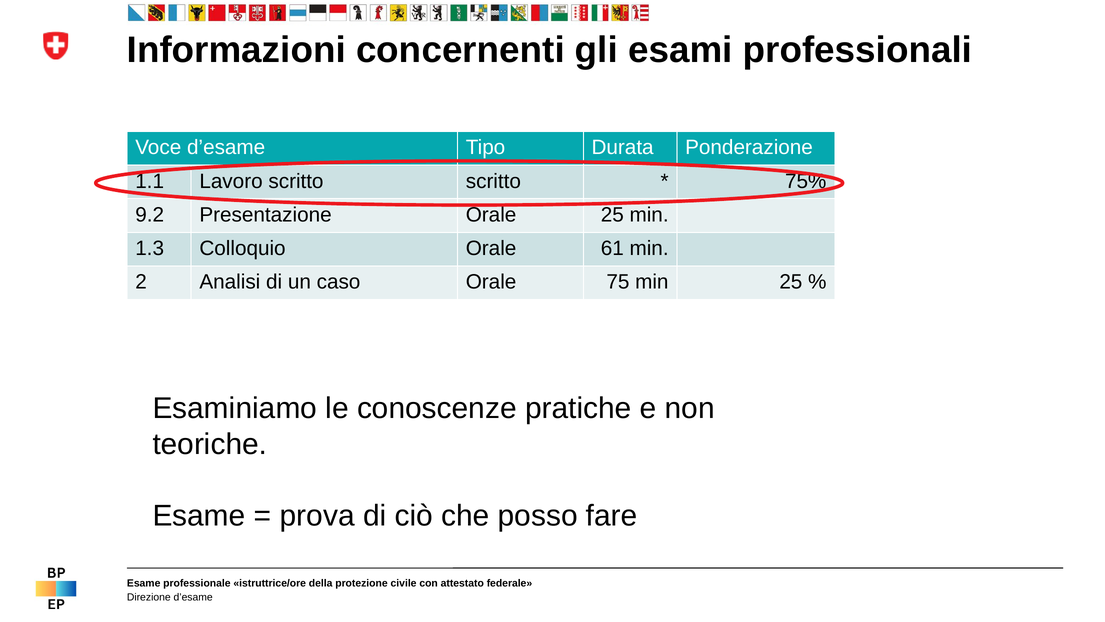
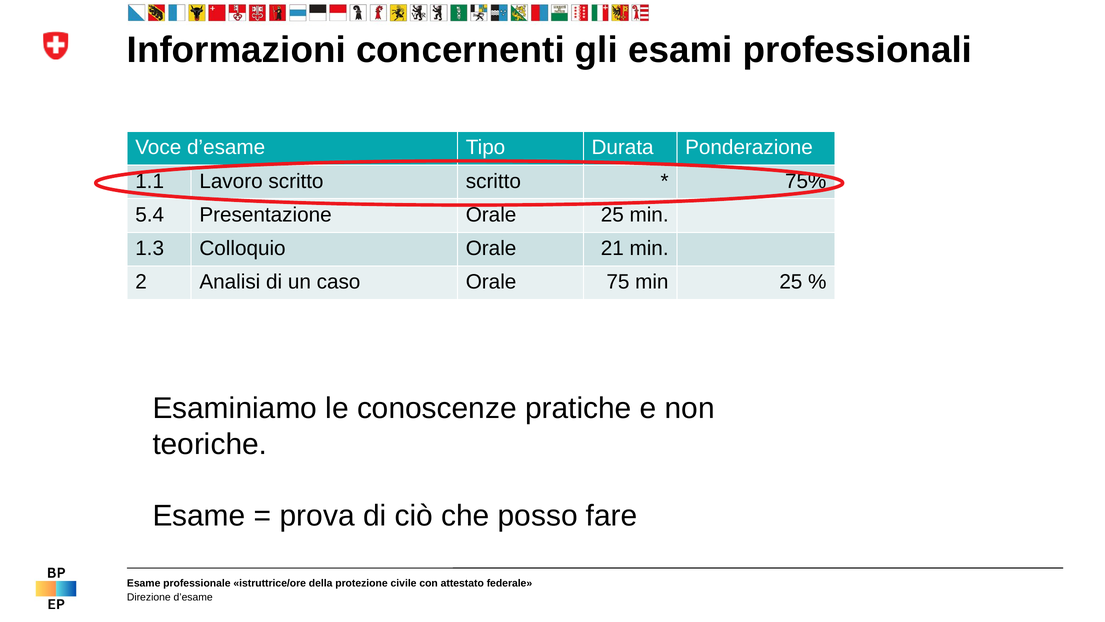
9.2: 9.2 -> 5.4
61: 61 -> 21
